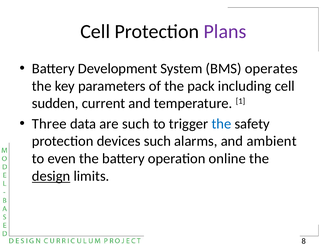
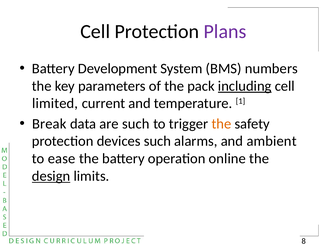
operates: operates -> numbers
including underline: none -> present
sudden: sudden -> limited
Three: Three -> Break
the at (221, 124) colour: blue -> orange
even: even -> ease
